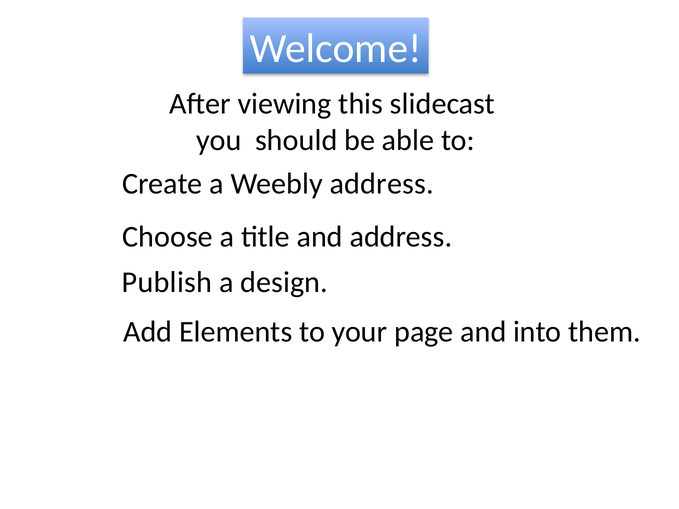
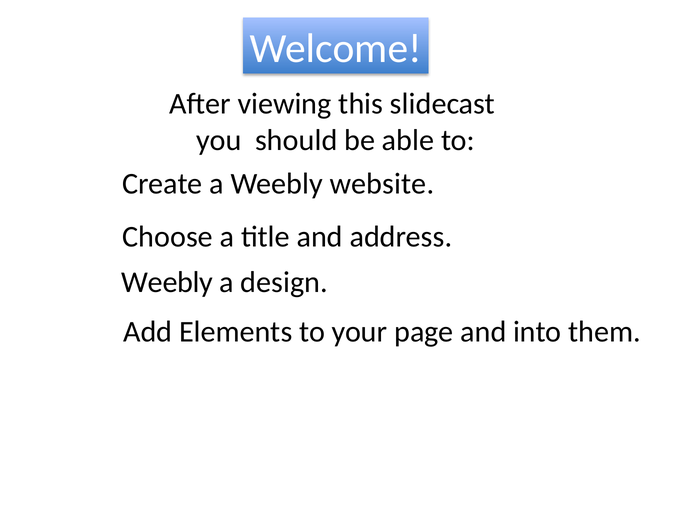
Weebly address: address -> website
Publish at (167, 283): Publish -> Weebly
